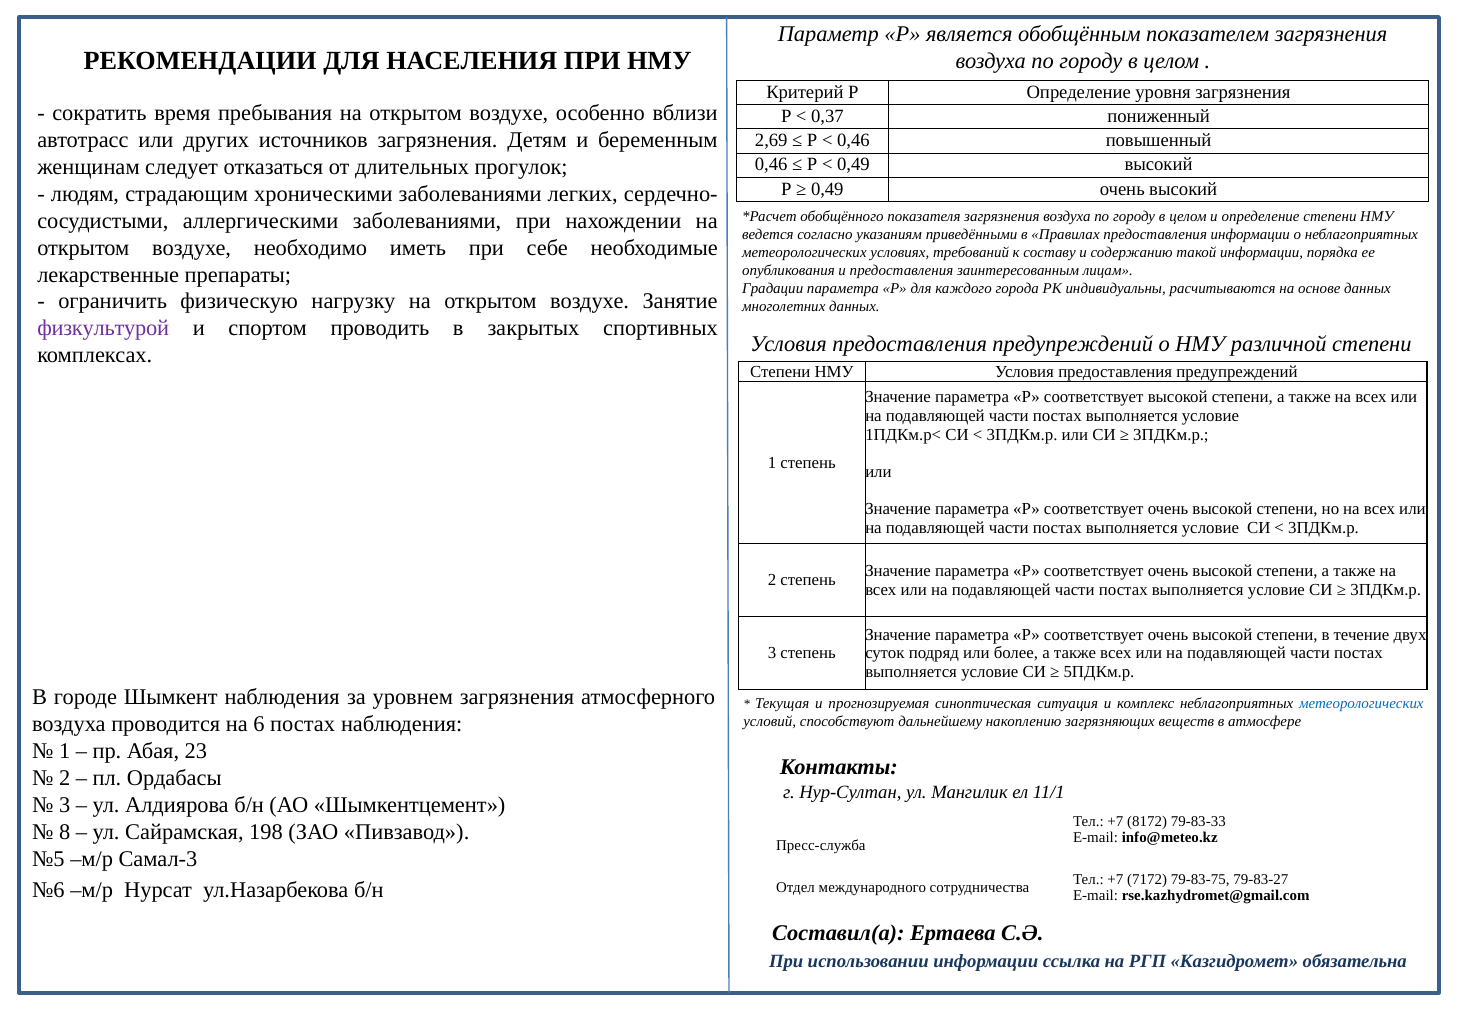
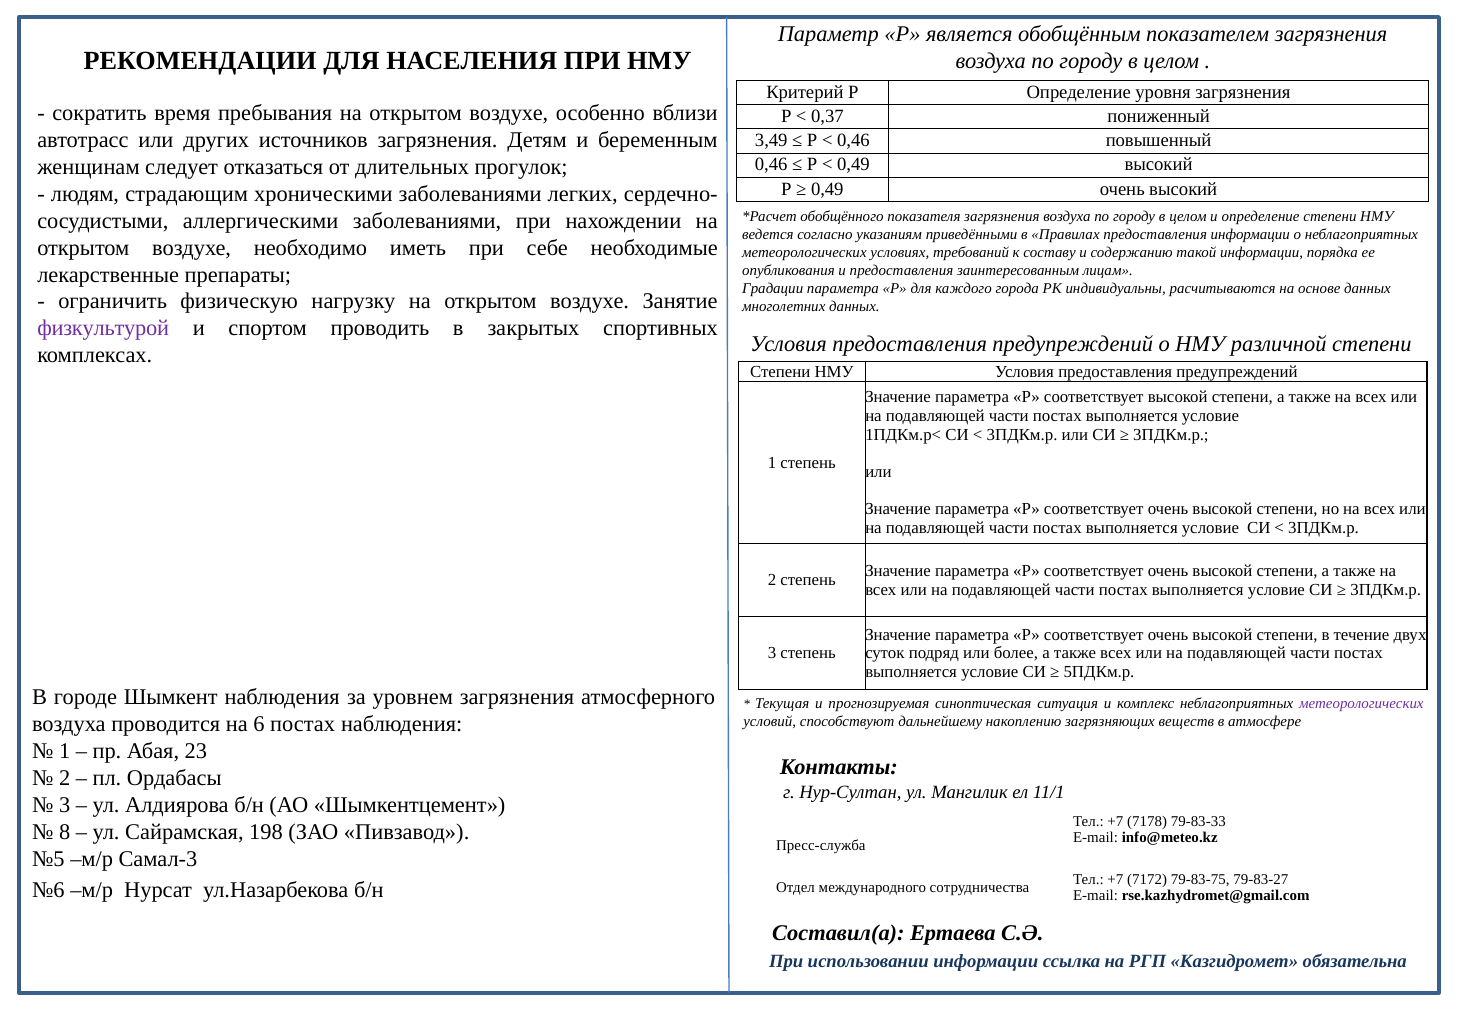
2,69: 2,69 -> 3,49
метеорологических at (1361, 703) colour: blue -> purple
8172: 8172 -> 7178
